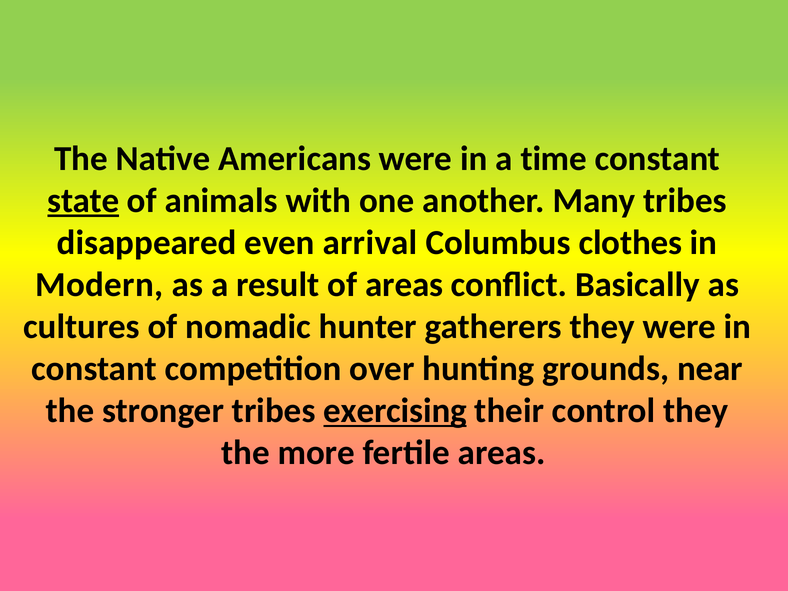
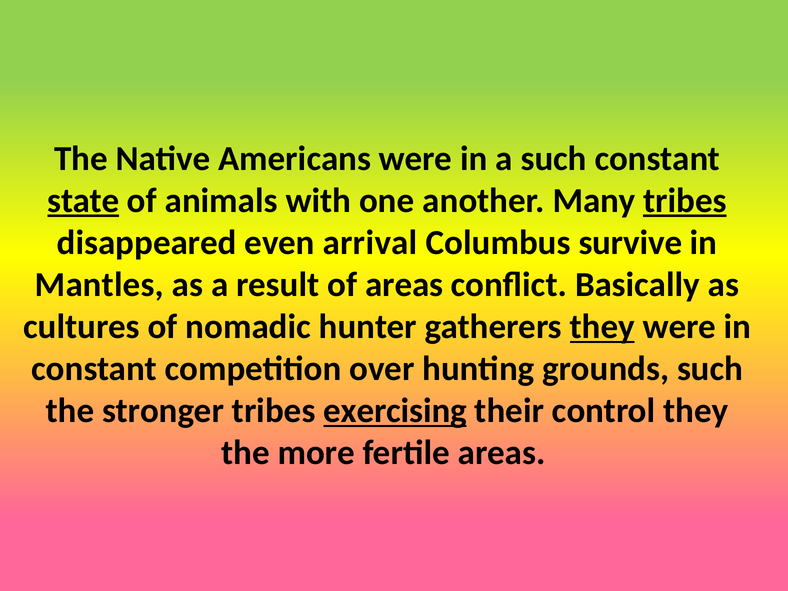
a time: time -> such
tribes at (685, 201) underline: none -> present
clothes: clothes -> survive
Modern: Modern -> Mantles
they at (602, 327) underline: none -> present
grounds near: near -> such
